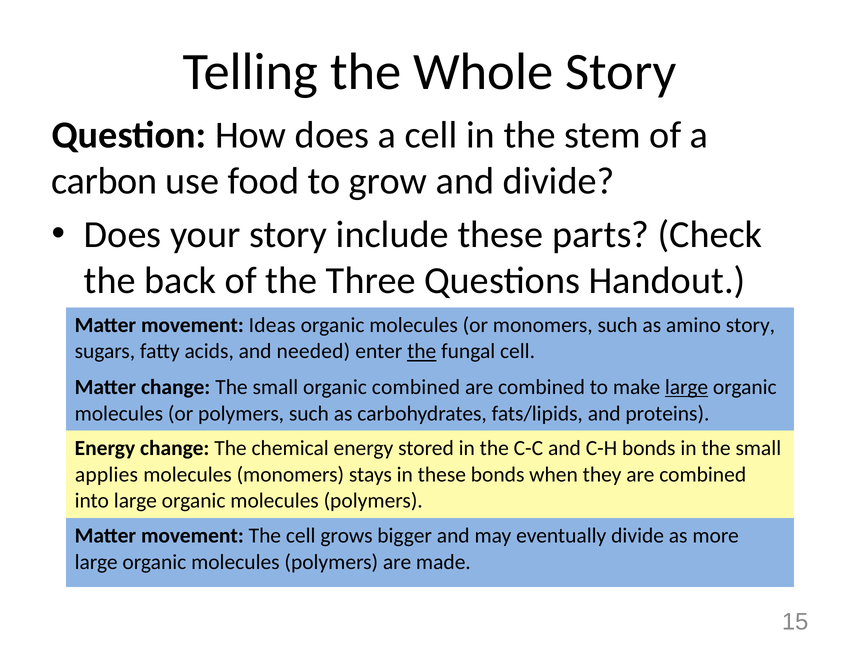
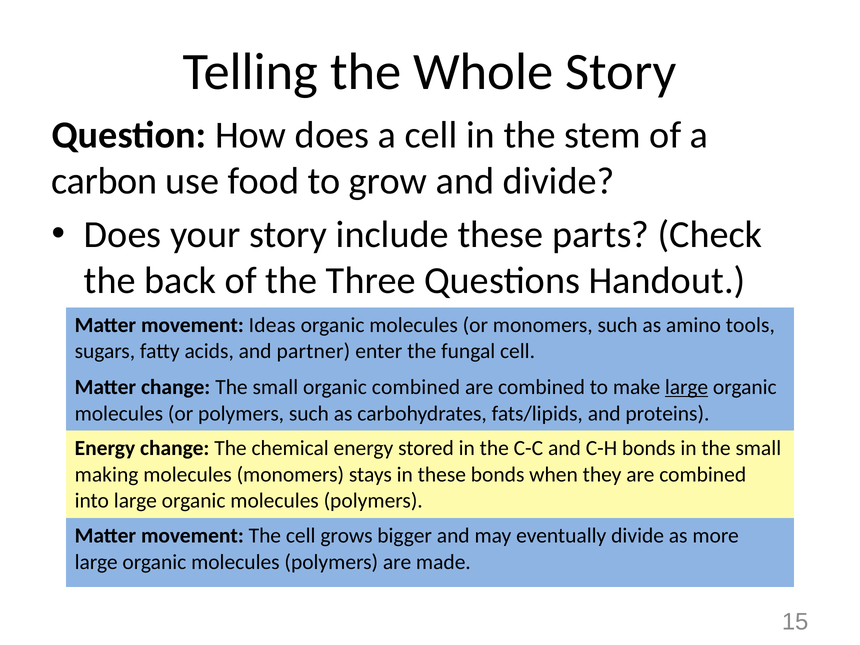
amino story: story -> tools
needed: needed -> partner
the at (422, 351) underline: present -> none
applies: applies -> making
